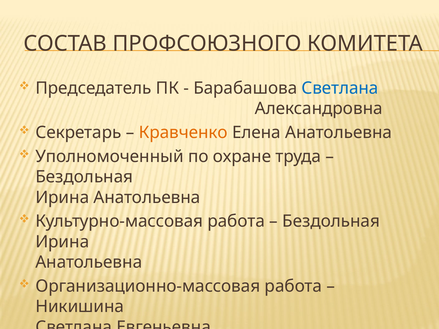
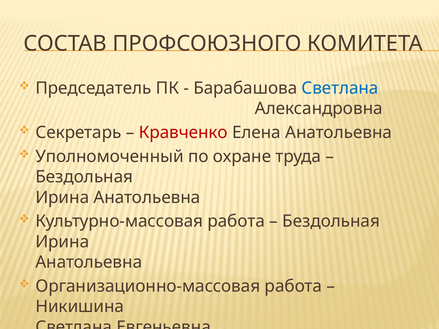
Кравченко colour: orange -> red
